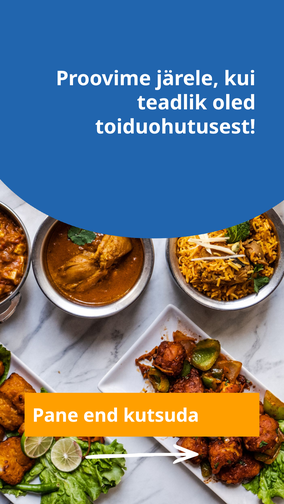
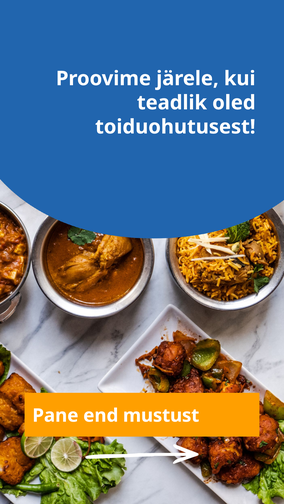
kutsuda: kutsuda -> mustust
